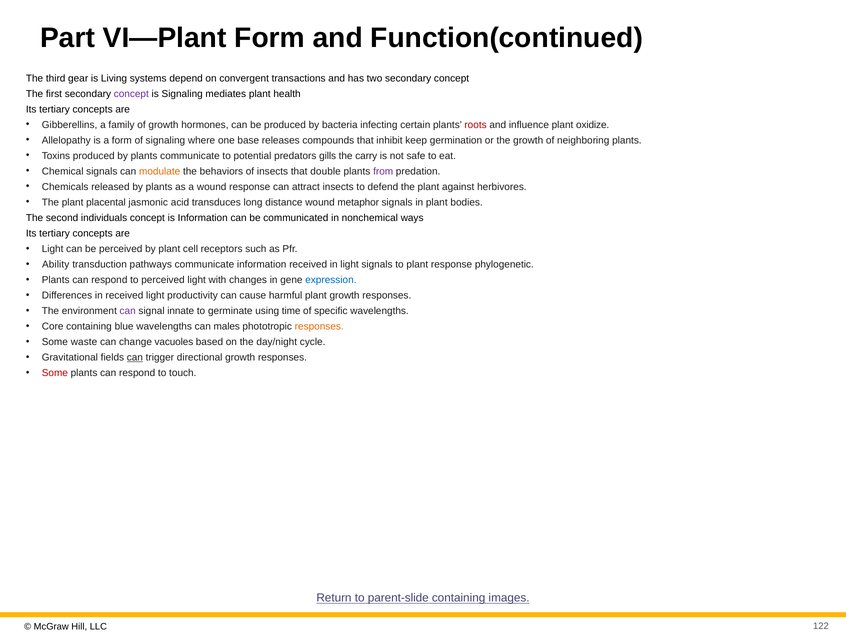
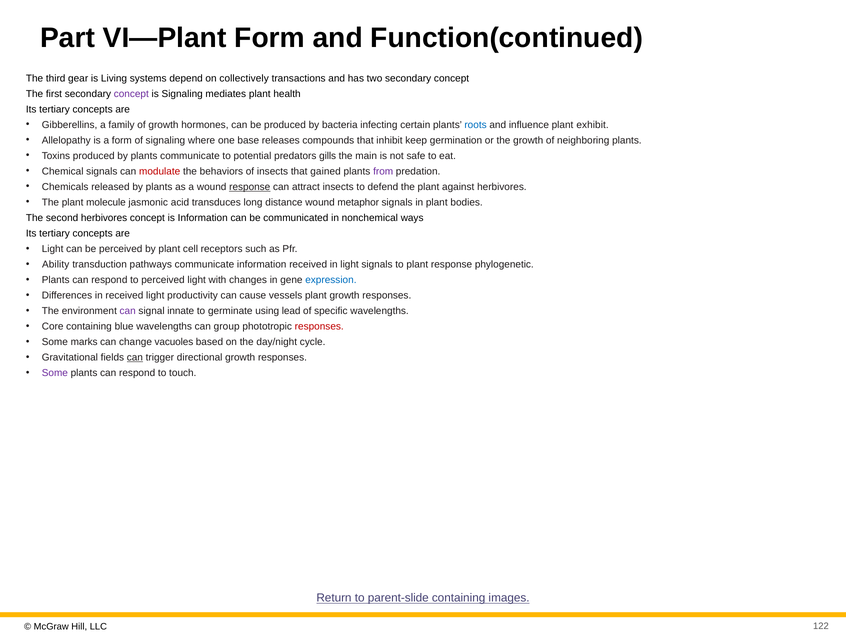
convergent: convergent -> collectively
roots colour: red -> blue
oxidize: oxidize -> exhibit
carry: carry -> main
modulate colour: orange -> red
double: double -> gained
response at (250, 187) underline: none -> present
placental: placental -> molecule
second individuals: individuals -> herbivores
harmful: harmful -> vessels
time: time -> lead
males: males -> group
responses at (319, 327) colour: orange -> red
waste: waste -> marks
Some at (55, 373) colour: red -> purple
